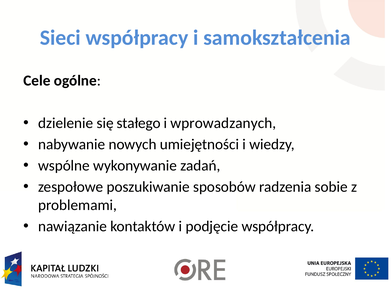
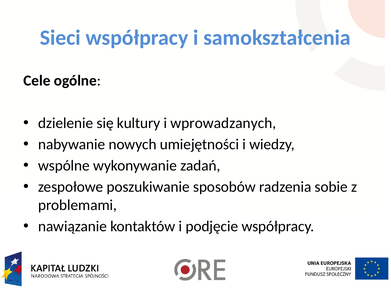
stałego: stałego -> kultury
